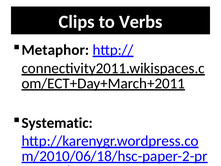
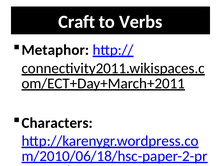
Clips: Clips -> Craft
Systematic: Systematic -> Characters
